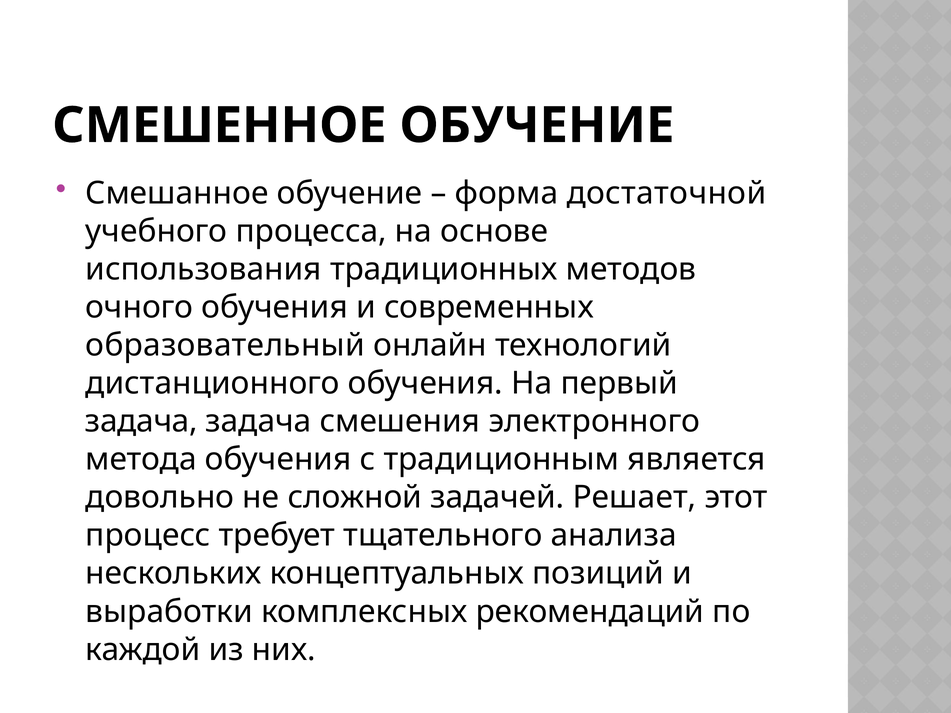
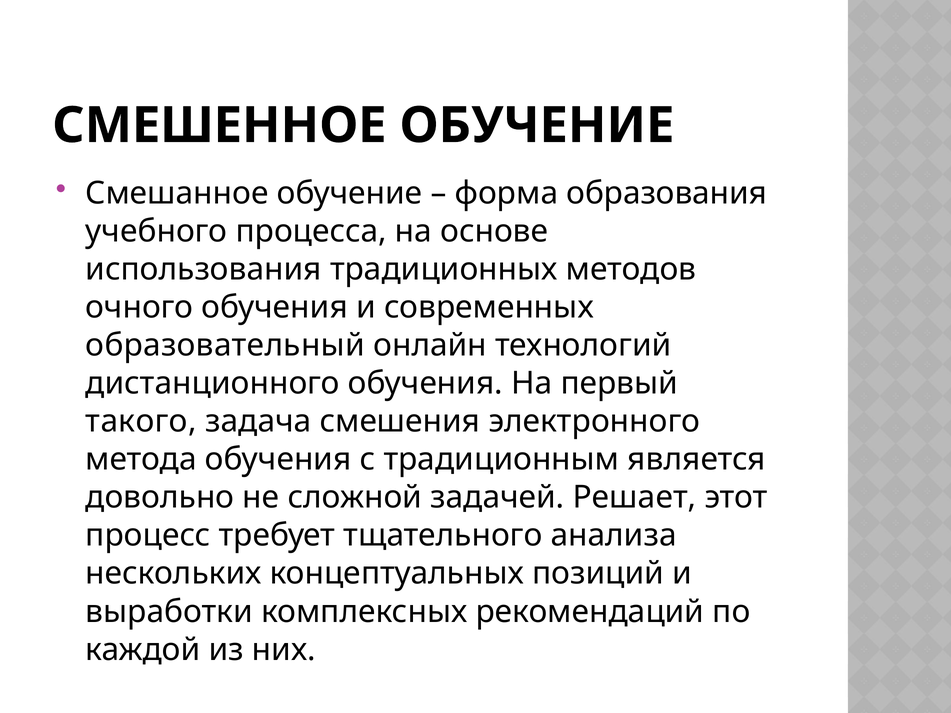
достаточной: достаточной -> образования
задача at (141, 422): задача -> такого
